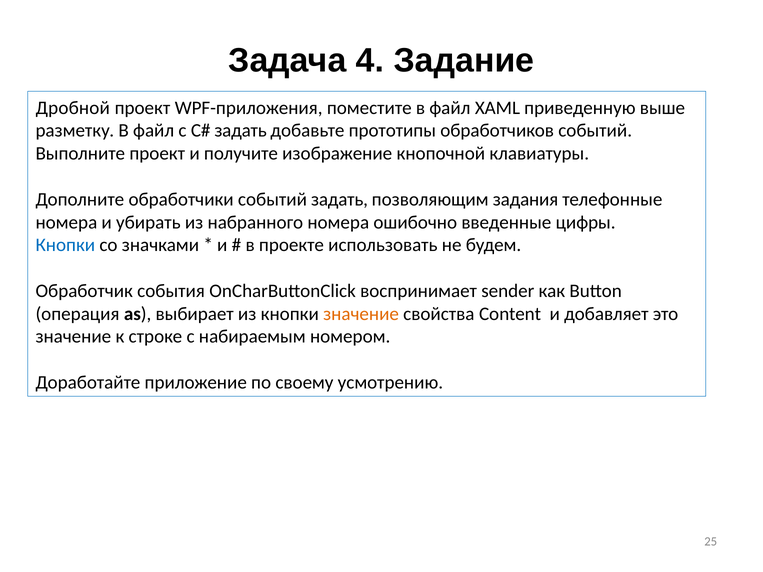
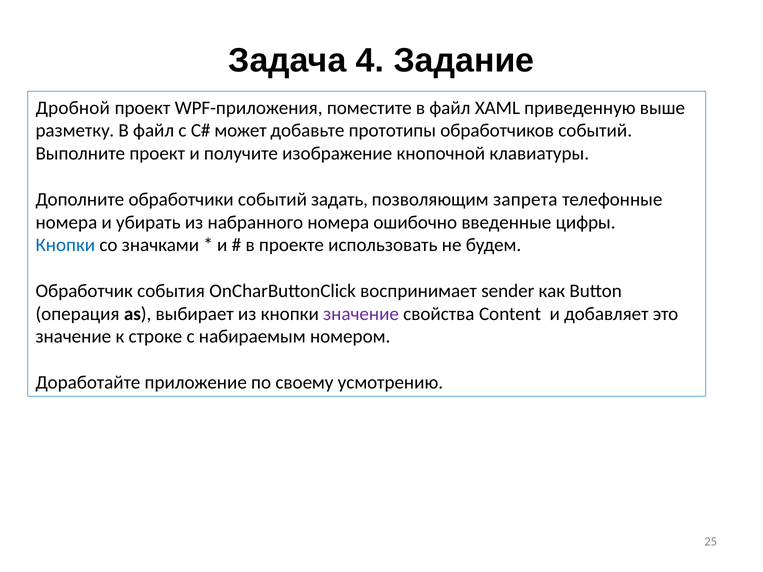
задать at (241, 131): задать -> может
задания: задания -> запрета
значение at (361, 314) colour: orange -> purple
